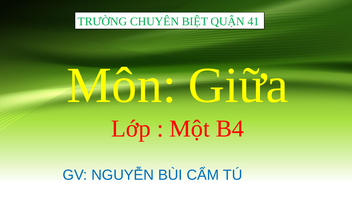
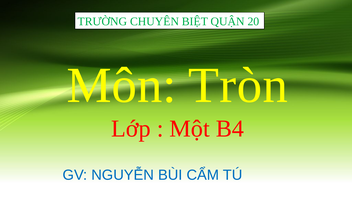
41: 41 -> 20
Giữa: Giữa -> Tròn
